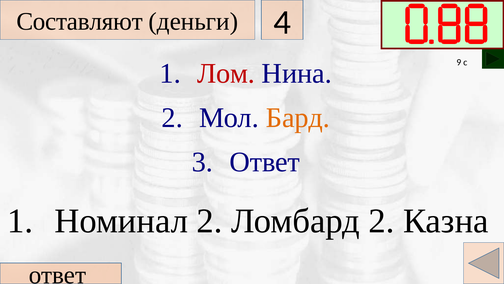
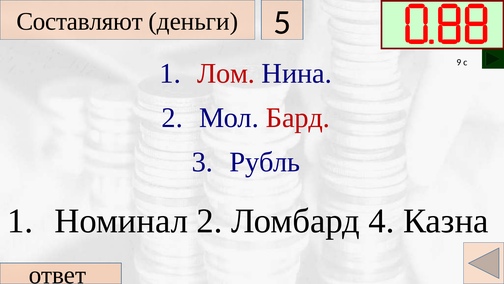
4: 4 -> 5
Бард colour: orange -> red
3 Ответ: Ответ -> Рубль
Ломбард 2: 2 -> 4
